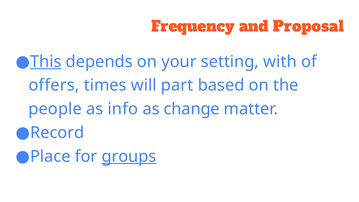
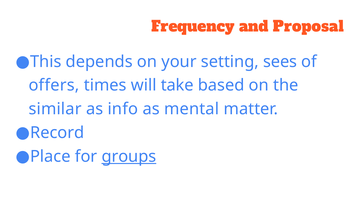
This underline: present -> none
with: with -> sees
part: part -> take
people: people -> similar
change: change -> mental
